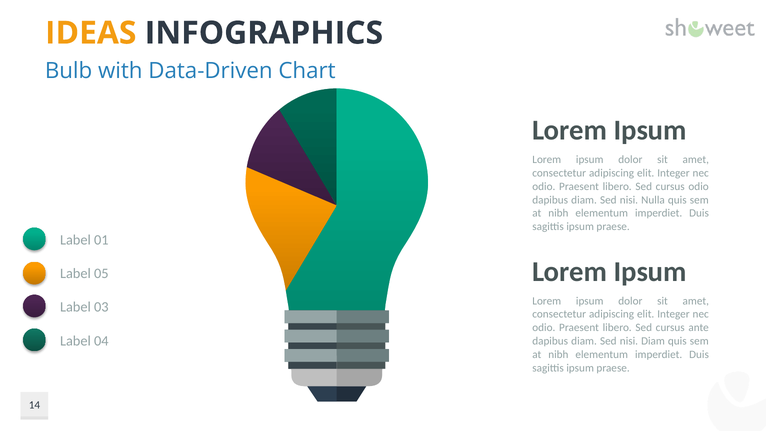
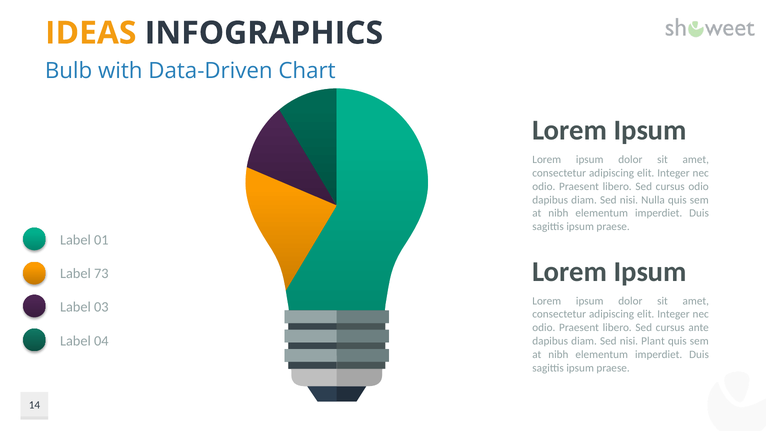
05: 05 -> 73
nisi Diam: Diam -> Plant
